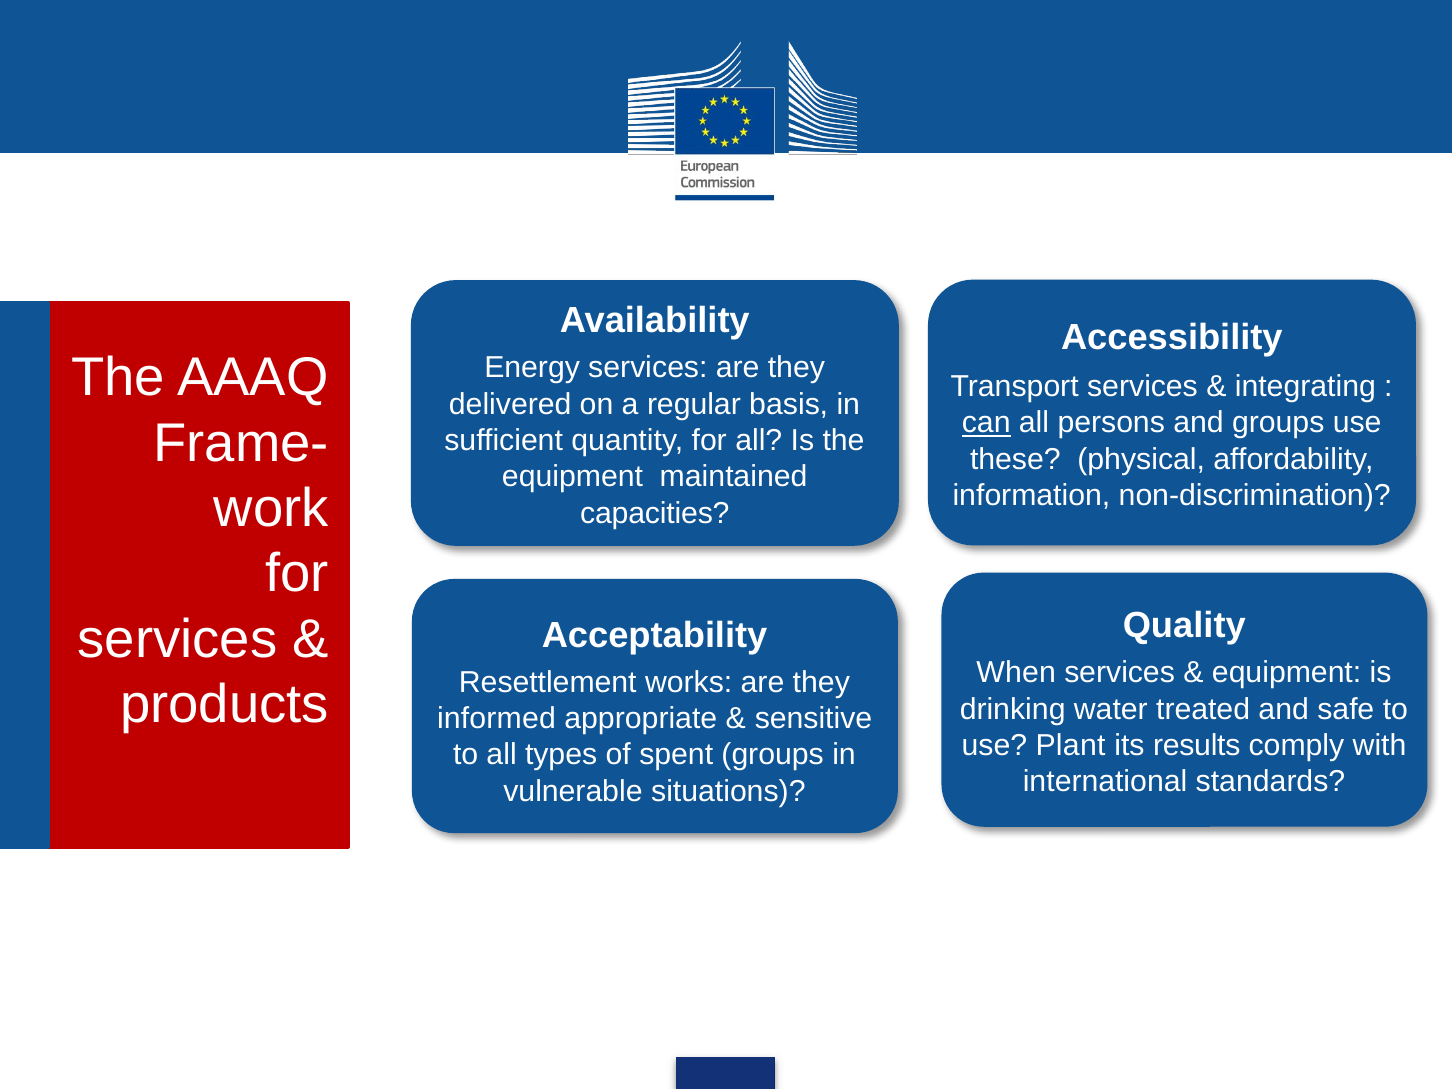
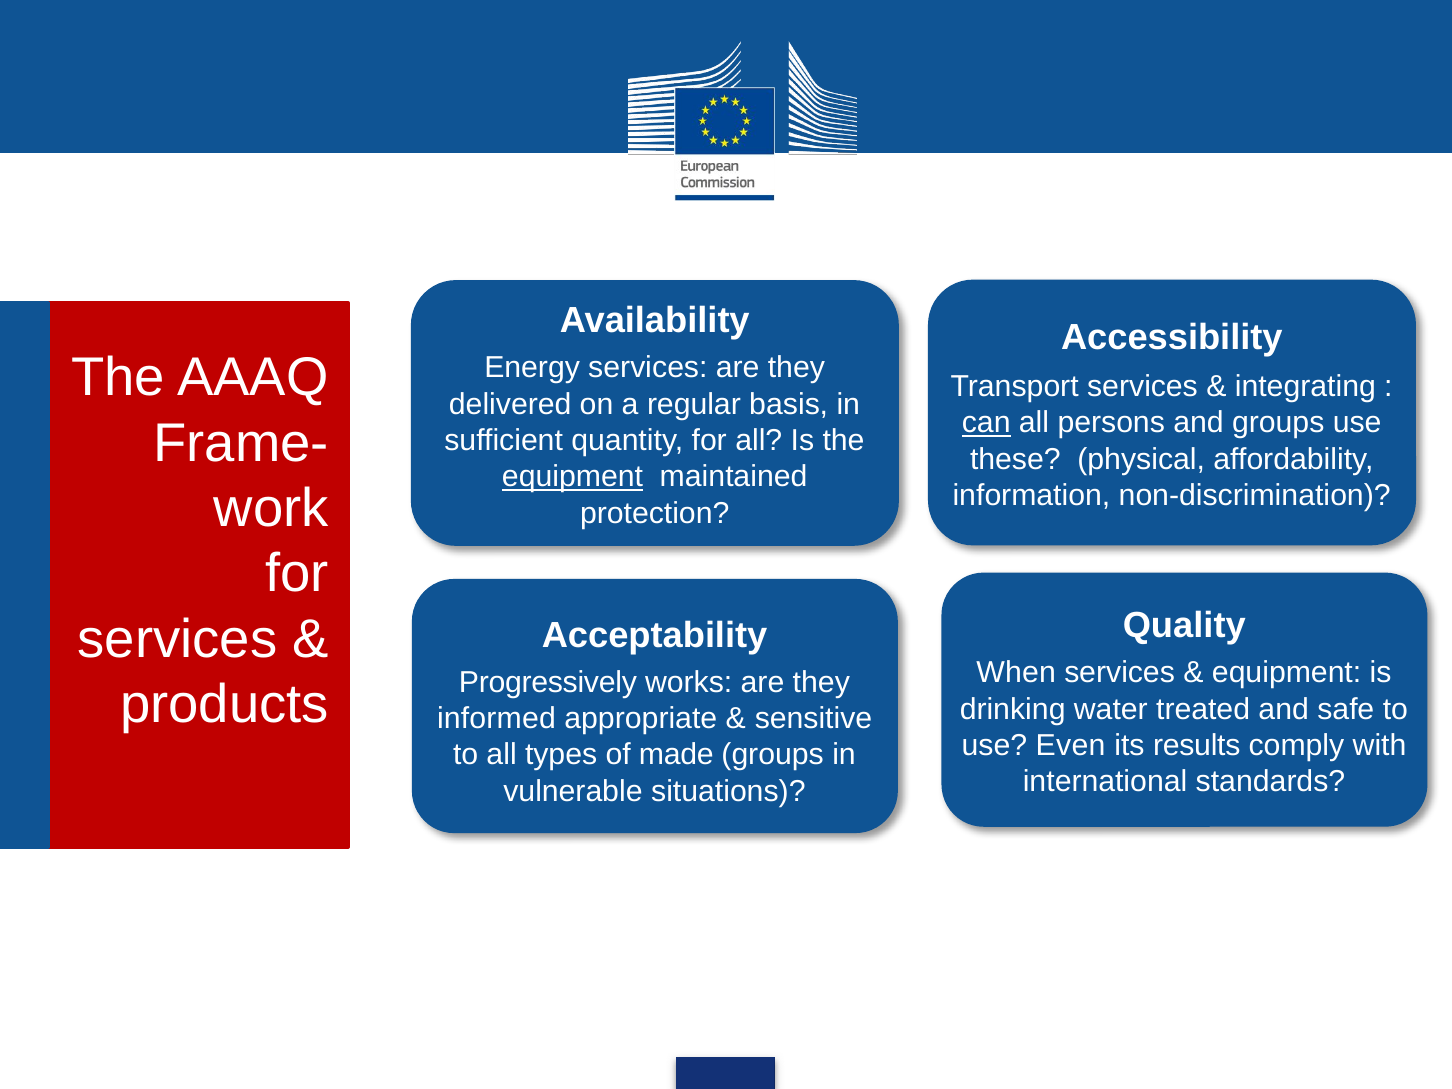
equipment at (572, 477) underline: none -> present
capacities: capacities -> protection
Resettlement: Resettlement -> Progressively
Plant: Plant -> Even
spent: spent -> made
